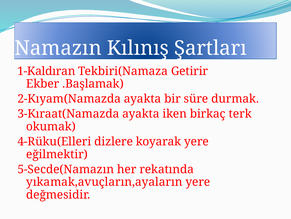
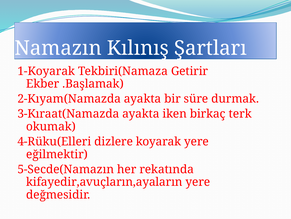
1-Kaldıran: 1-Kaldıran -> 1-Koyarak
yıkamak,avuçların,ayaların: yıkamak,avuçların,ayaların -> kifayedir,avuçların,ayaların
